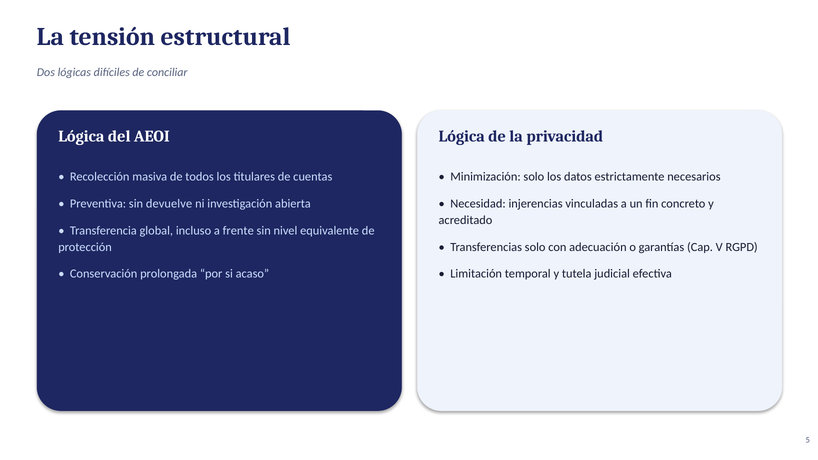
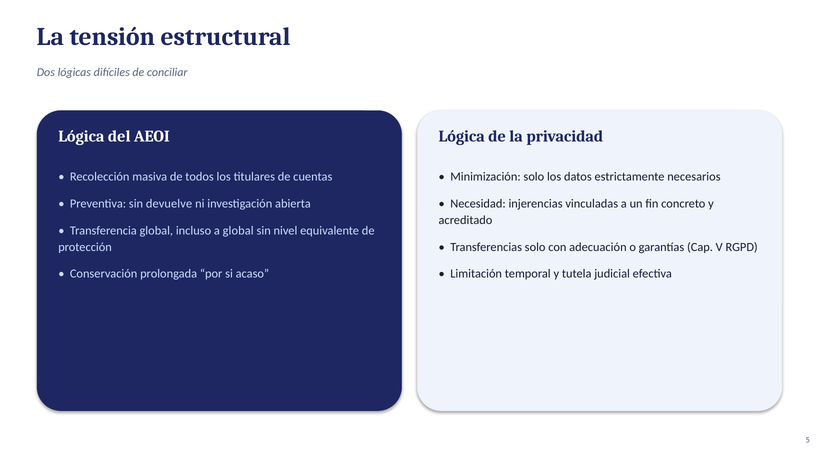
a frente: frente -> global
